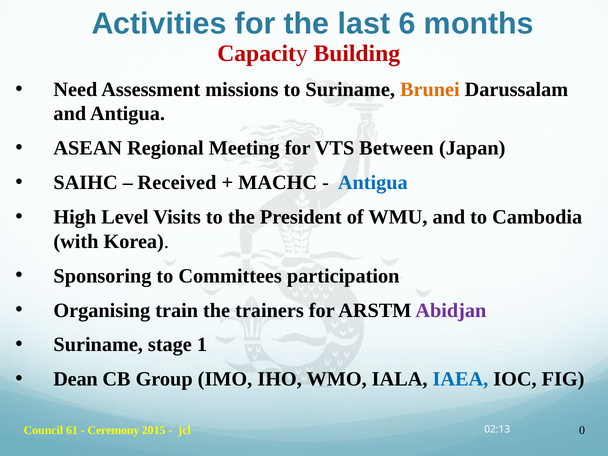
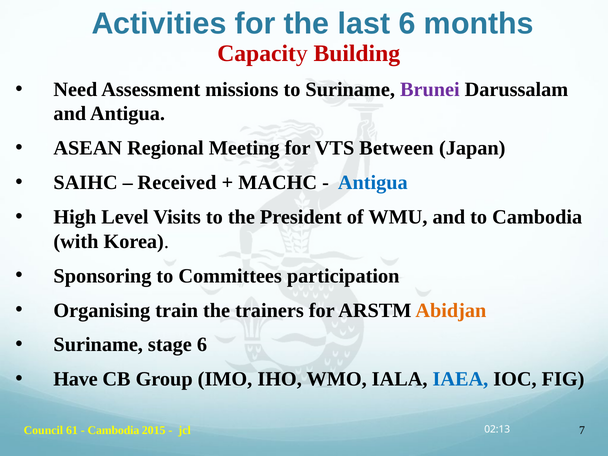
Brunei colour: orange -> purple
Abidjan colour: purple -> orange
stage 1: 1 -> 6
Dean: Dean -> Have
Ceremony at (113, 430): Ceremony -> Cambodia
0: 0 -> 7
